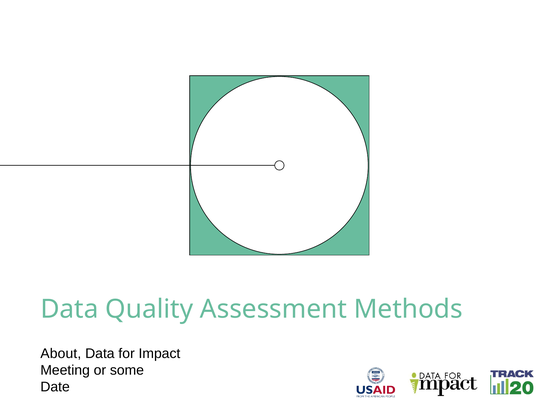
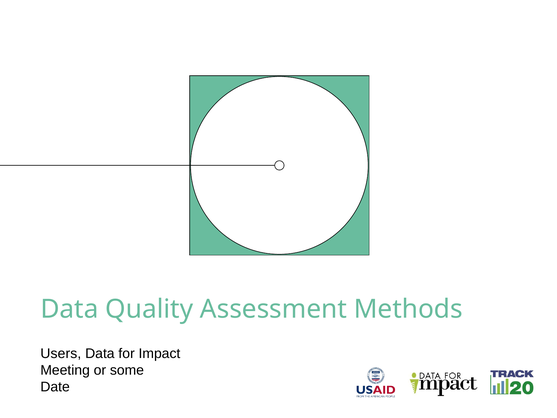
About: About -> Users
